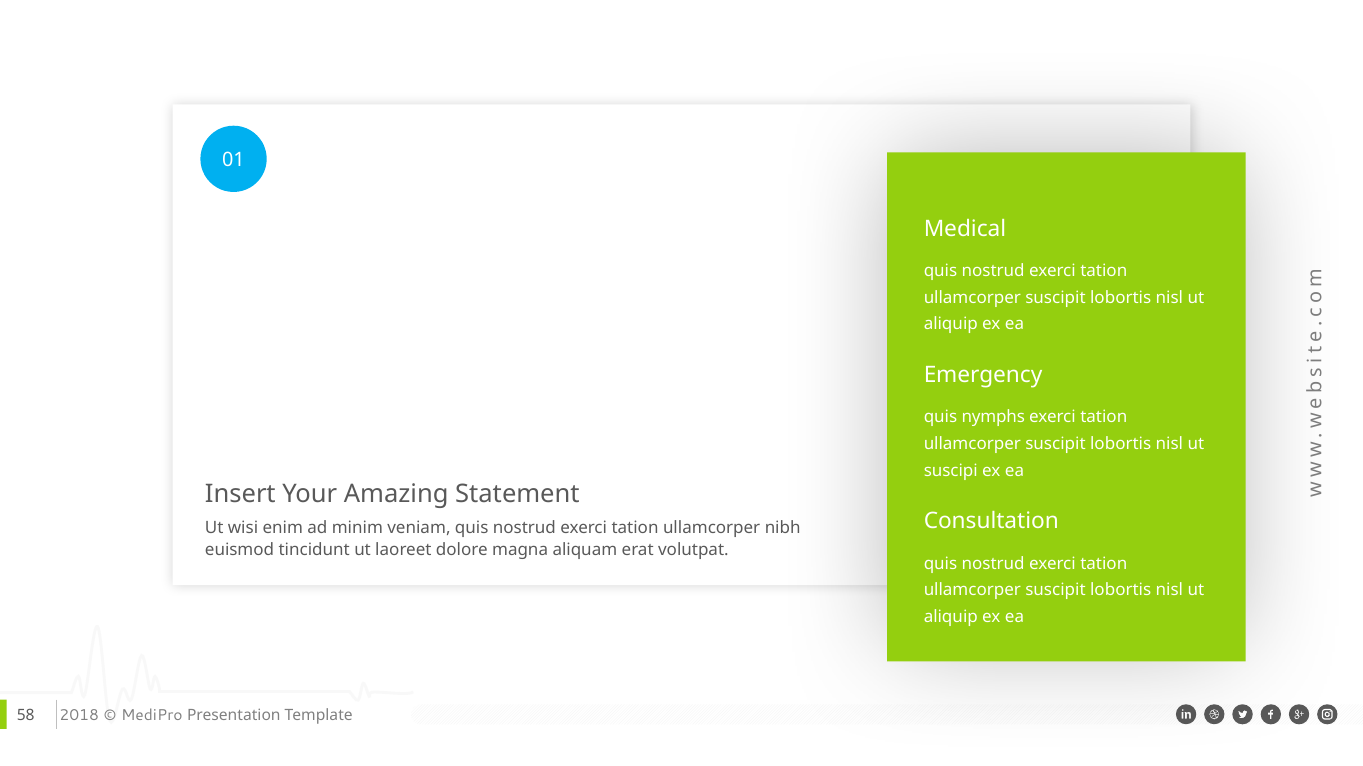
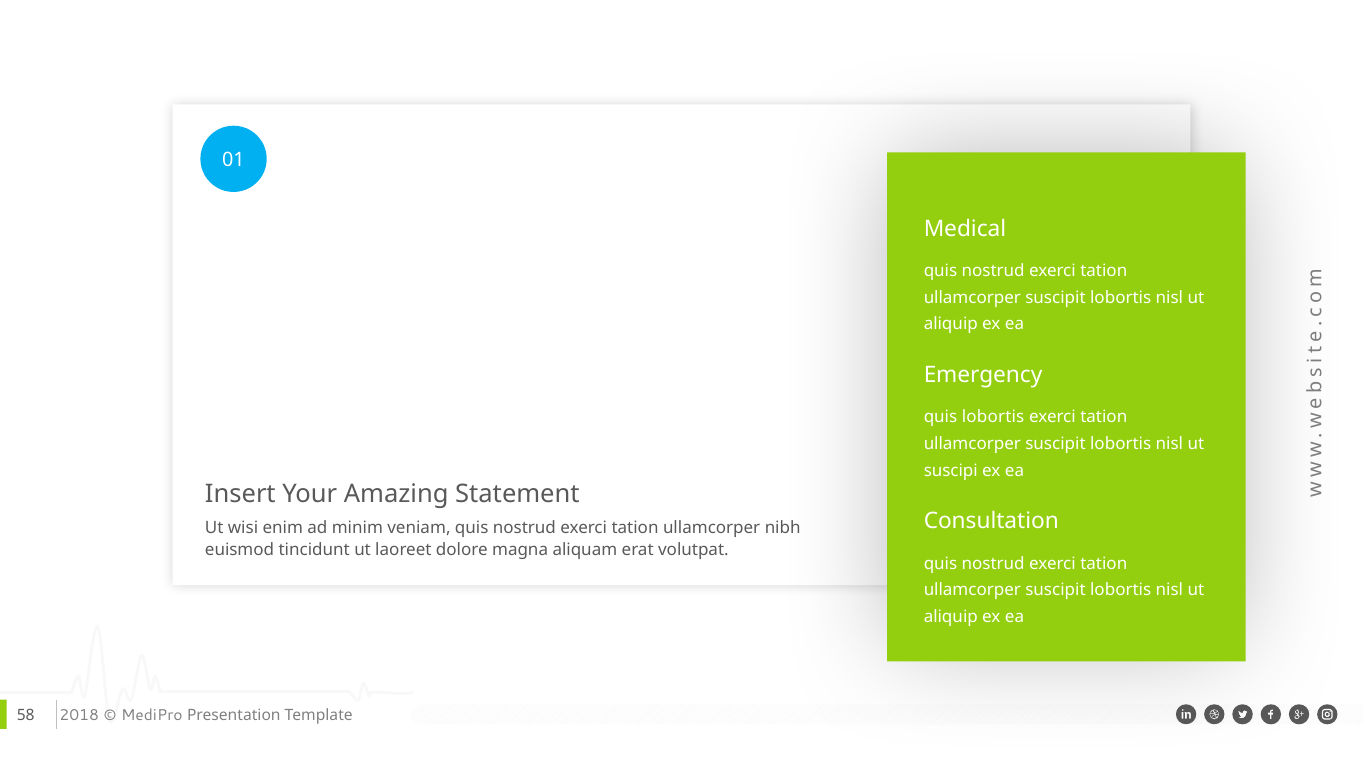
quis nymphs: nymphs -> lobortis
